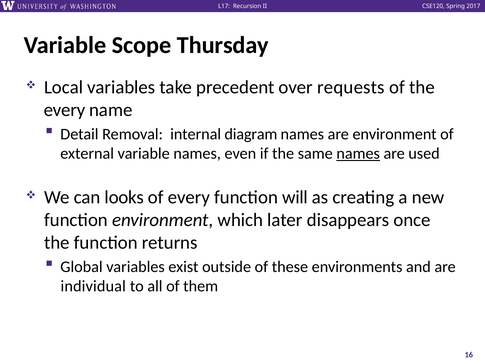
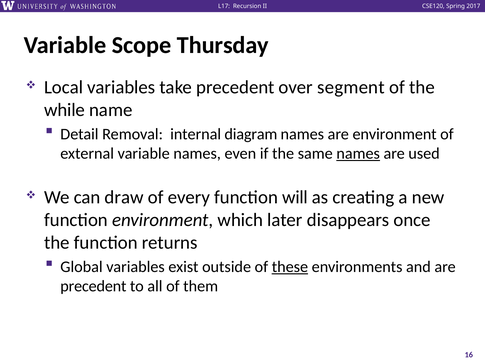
requests: requests -> segment
every at (65, 110): every -> while
looks: looks -> draw
these underline: none -> present
individual at (93, 286): individual -> precedent
